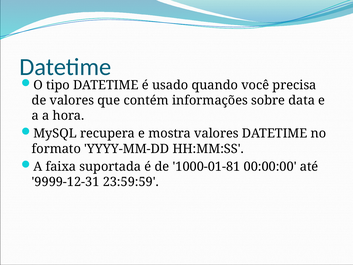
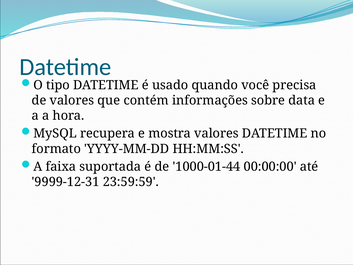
1000-01-81: 1000-01-81 -> 1000-01-44
